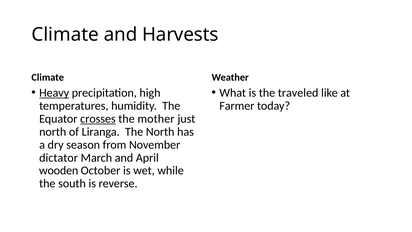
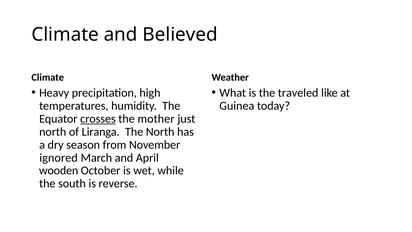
Harvests: Harvests -> Believed
Heavy underline: present -> none
Farmer: Farmer -> Guinea
dictator: dictator -> ignored
